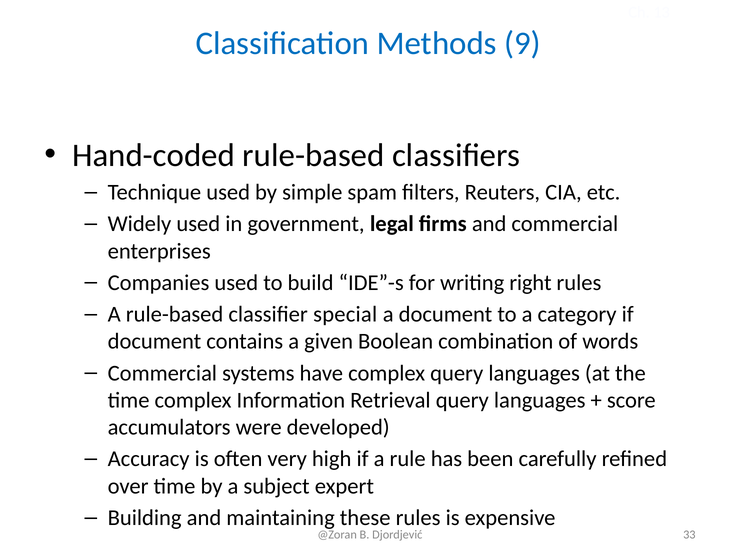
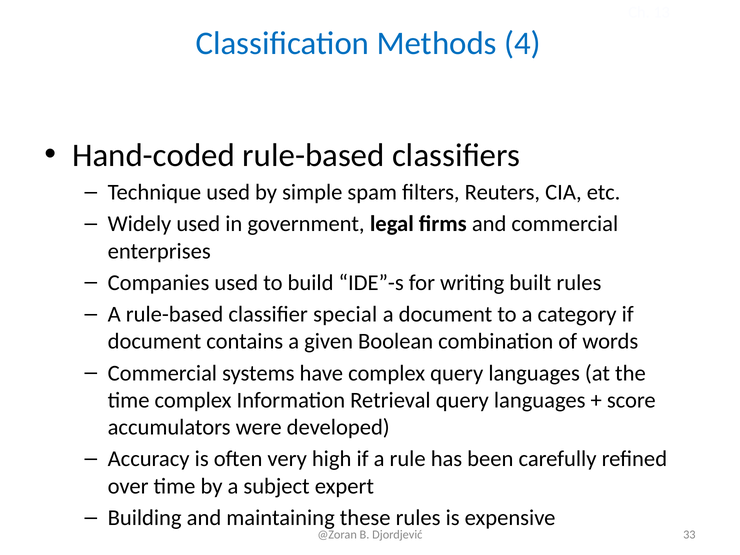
9: 9 -> 4
right: right -> built
